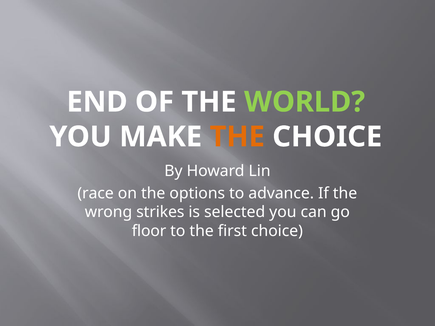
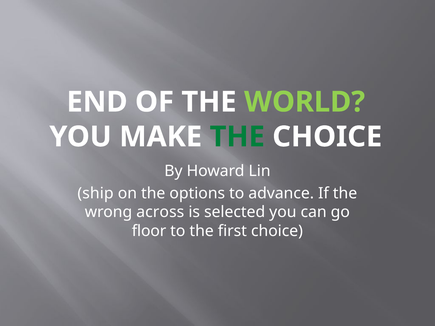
THE at (237, 137) colour: orange -> green
race: race -> ship
strikes: strikes -> across
